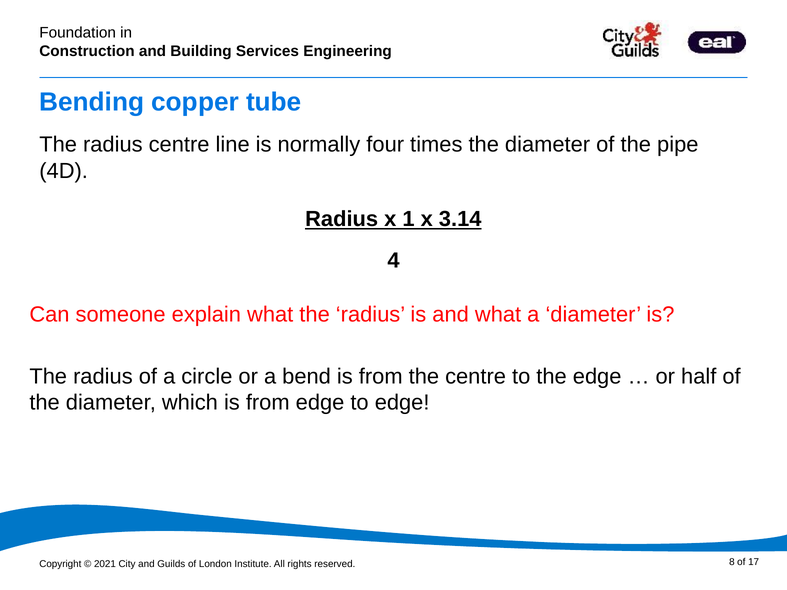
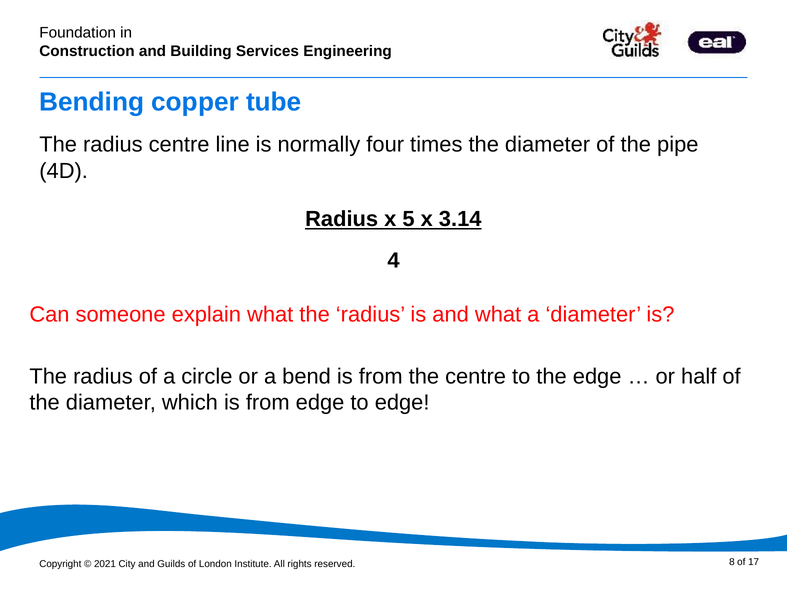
1: 1 -> 5
